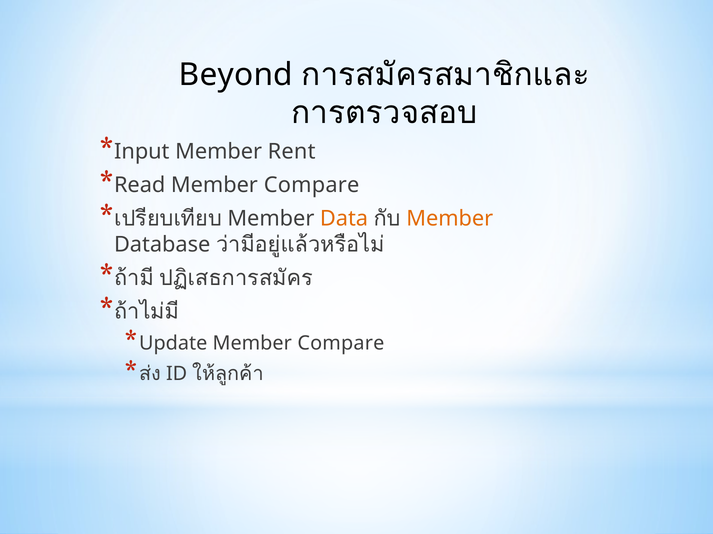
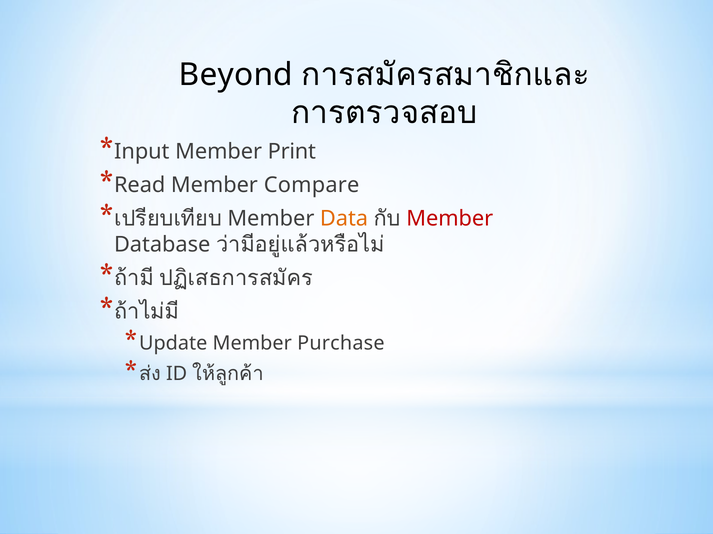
Rent: Rent -> Print
Member at (450, 219) colour: orange -> red
Update Member Compare: Compare -> Purchase
